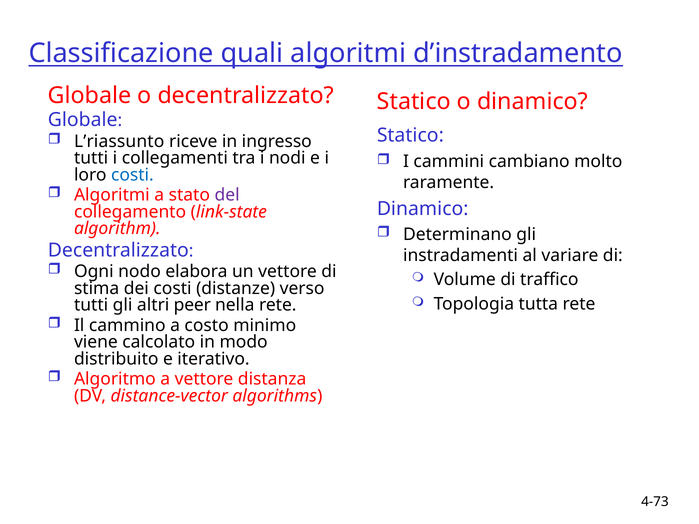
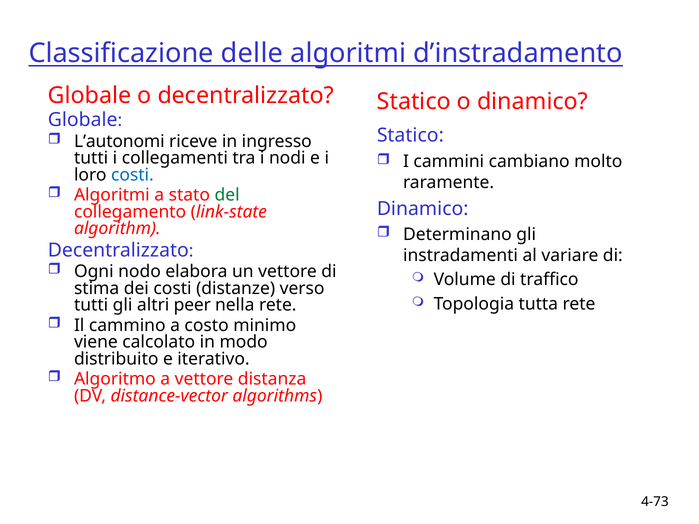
quali: quali -> delle
L’riassunto: L’riassunto -> L’autonomi
del colour: purple -> green
